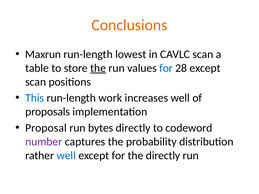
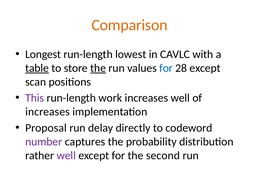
Conclusions: Conclusions -> Comparison
Maxrun: Maxrun -> Longest
CAVLC scan: scan -> with
table underline: none -> present
This colour: blue -> purple
proposals at (48, 112): proposals -> increases
bytes: bytes -> delay
well at (66, 156) colour: blue -> purple
the directly: directly -> second
